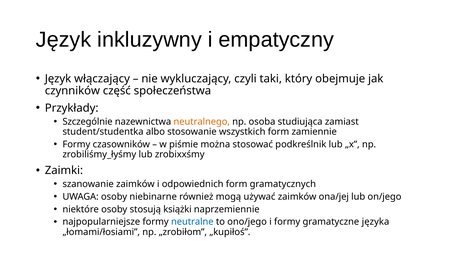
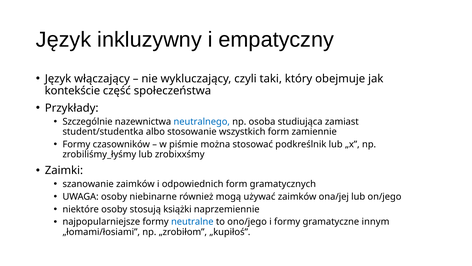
czynników: czynników -> kontekście
neutralnego colour: orange -> blue
języka: języka -> innym
